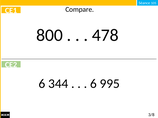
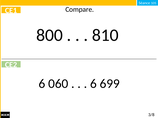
478: 478 -> 810
344: 344 -> 060
995: 995 -> 699
